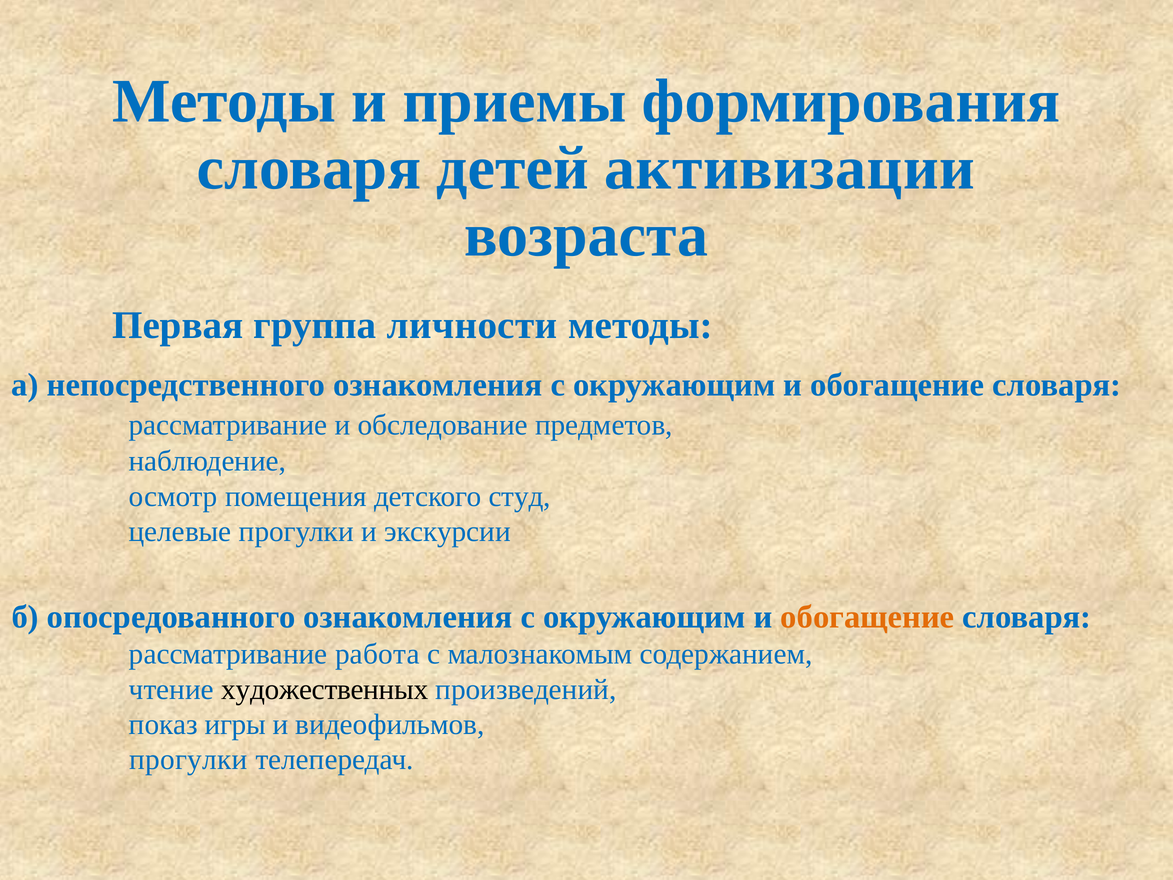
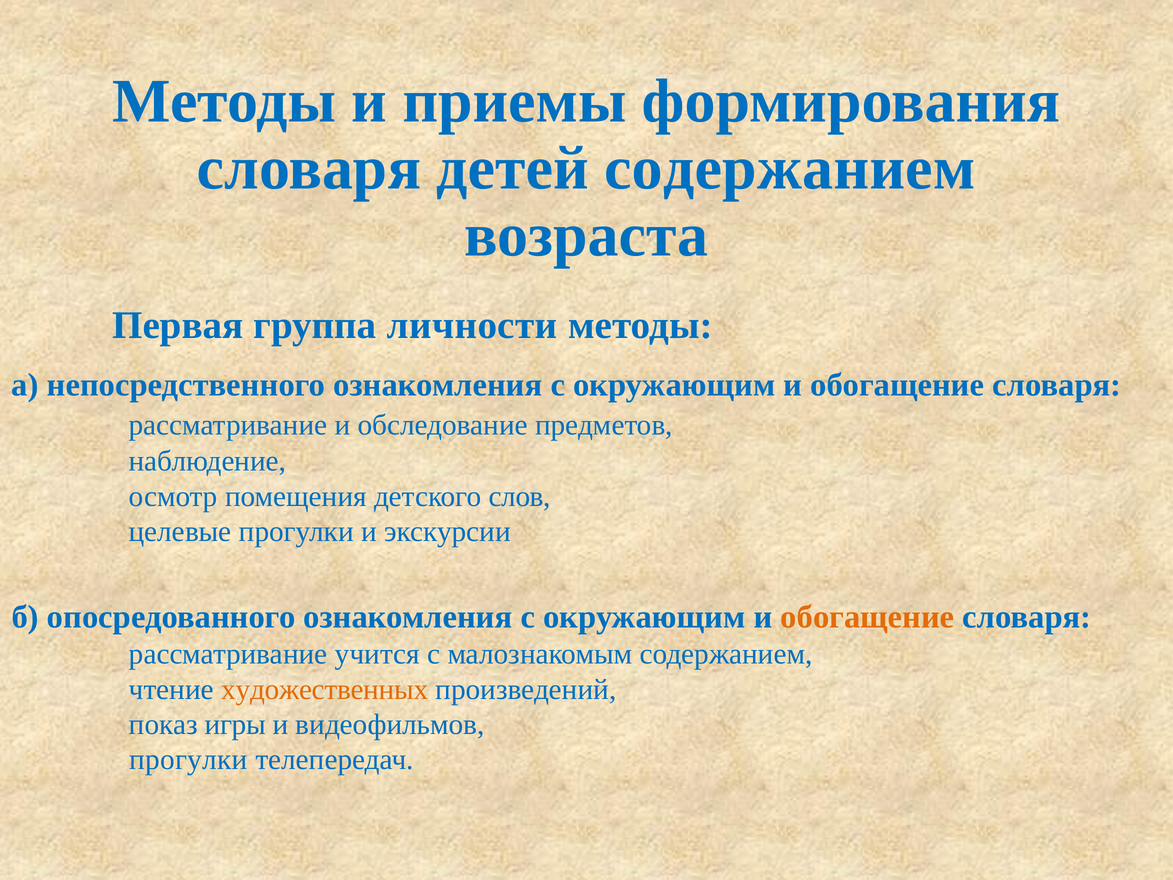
детей активизации: активизации -> содержанием
студ: студ -> слов
работа: работа -> учится
художественных colour: black -> orange
